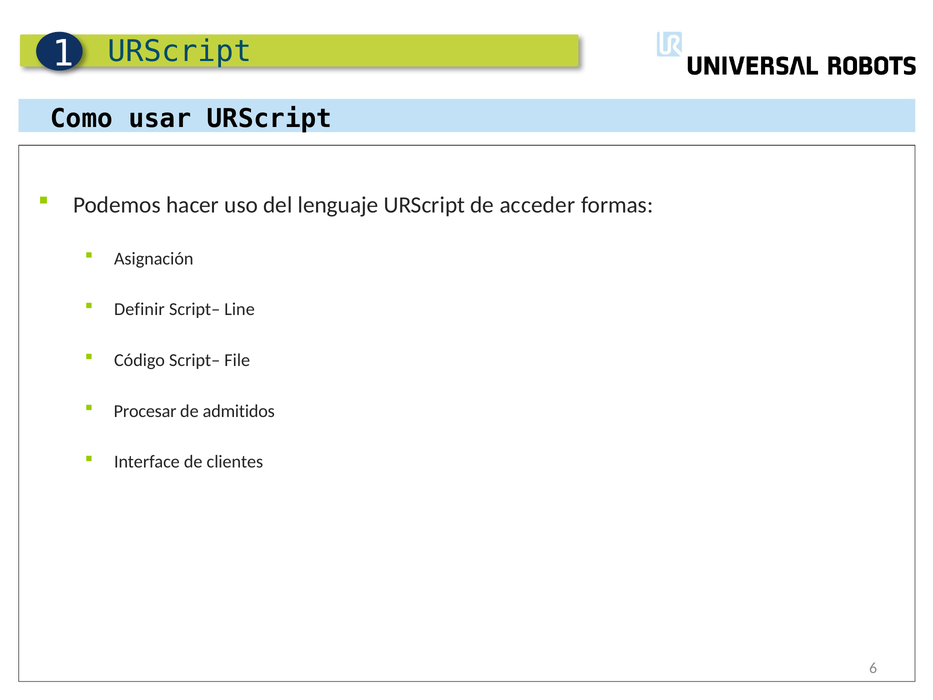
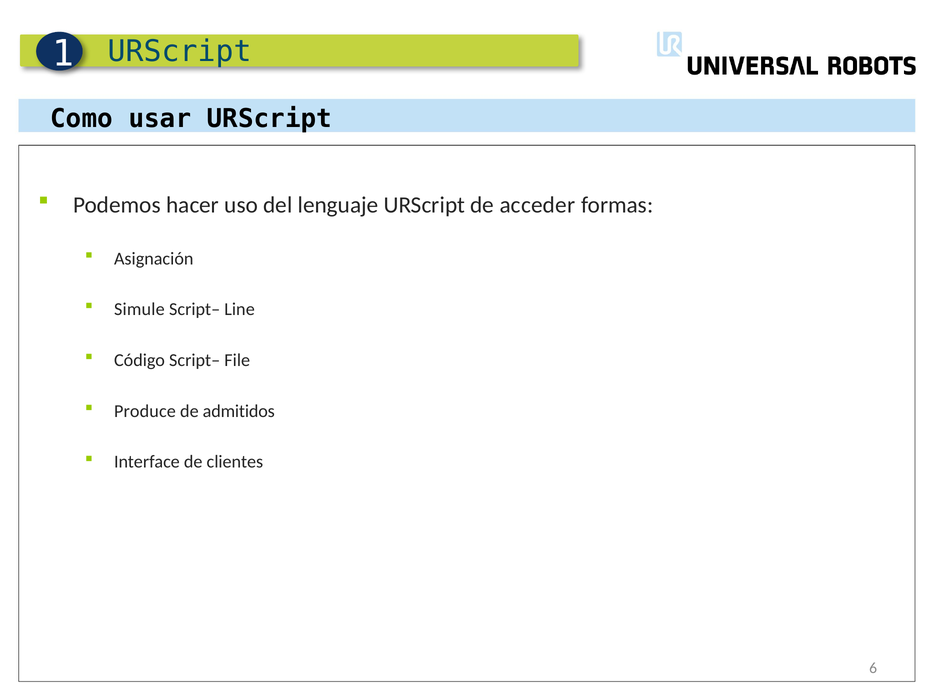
Definir: Definir -> Simule
Procesar: Procesar -> Produce
